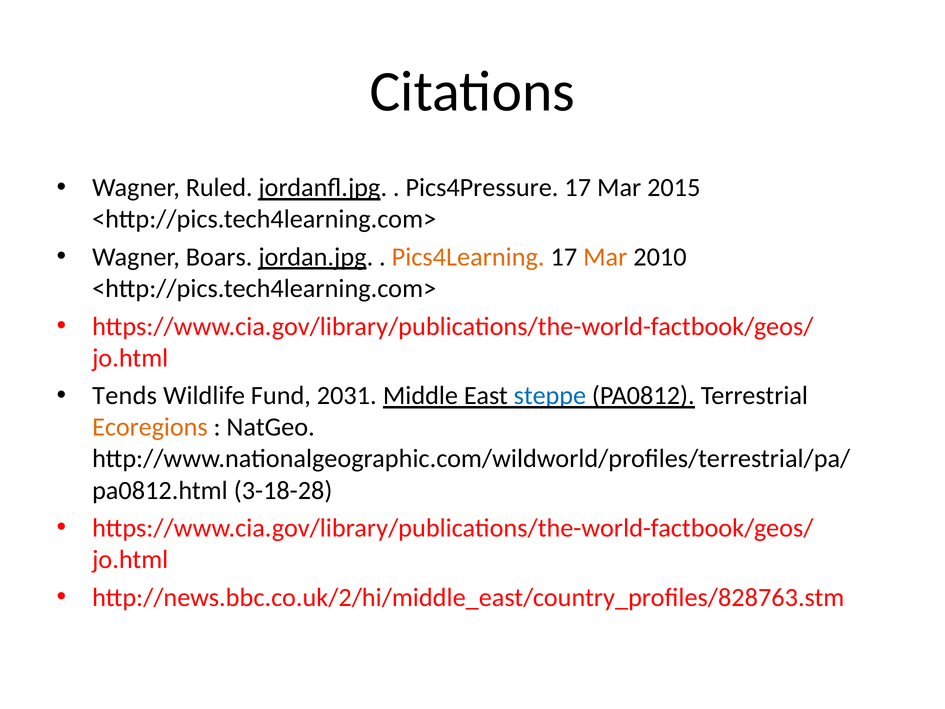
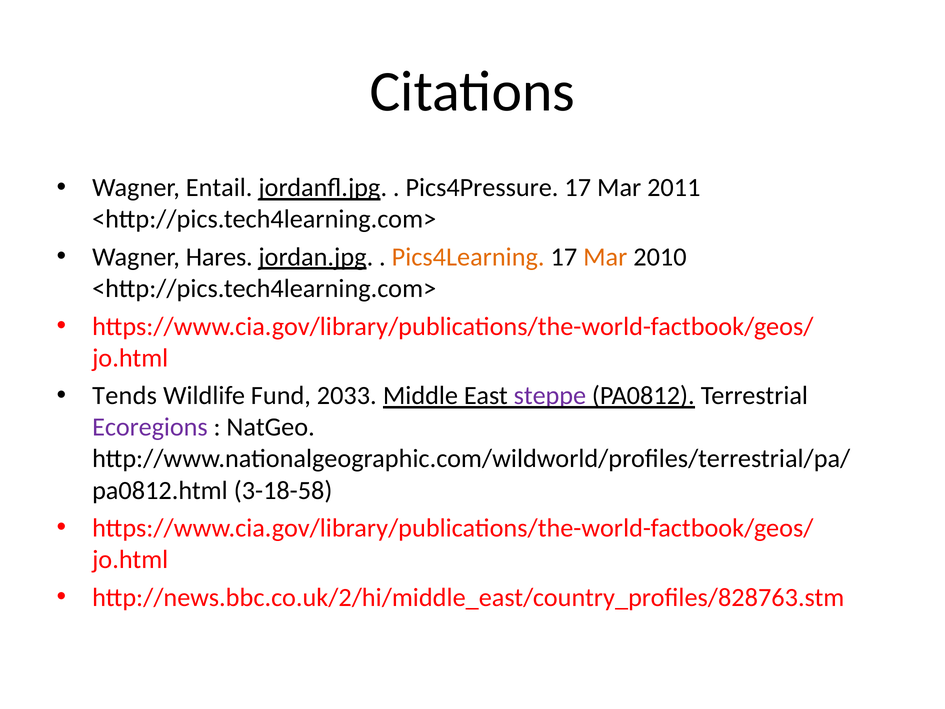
Ruled: Ruled -> Entail
2015: 2015 -> 2011
Boars: Boars -> Hares
2031: 2031 -> 2033
steppe colour: blue -> purple
Ecoregions colour: orange -> purple
3-18-28: 3-18-28 -> 3-18-58
